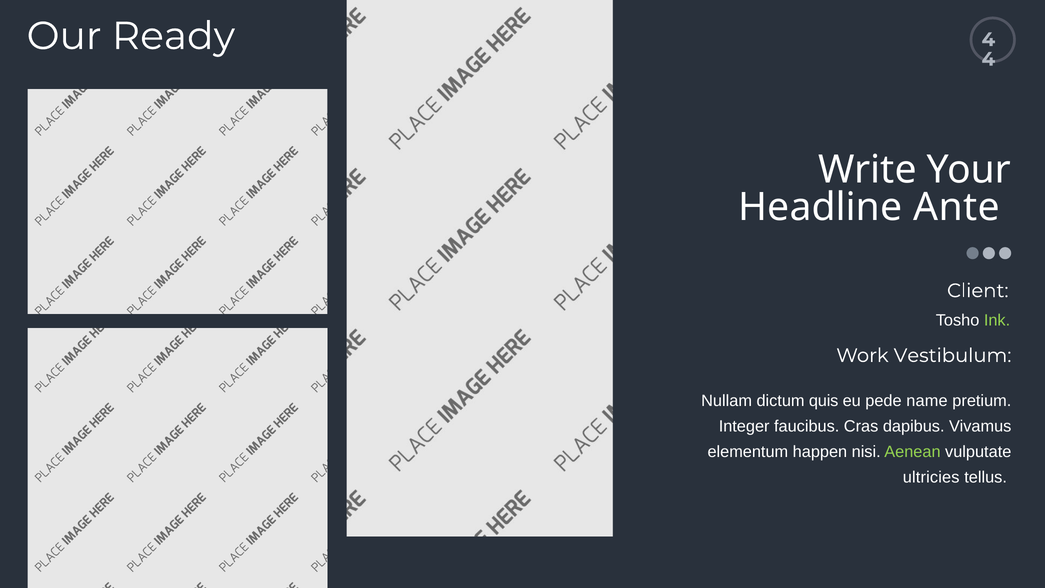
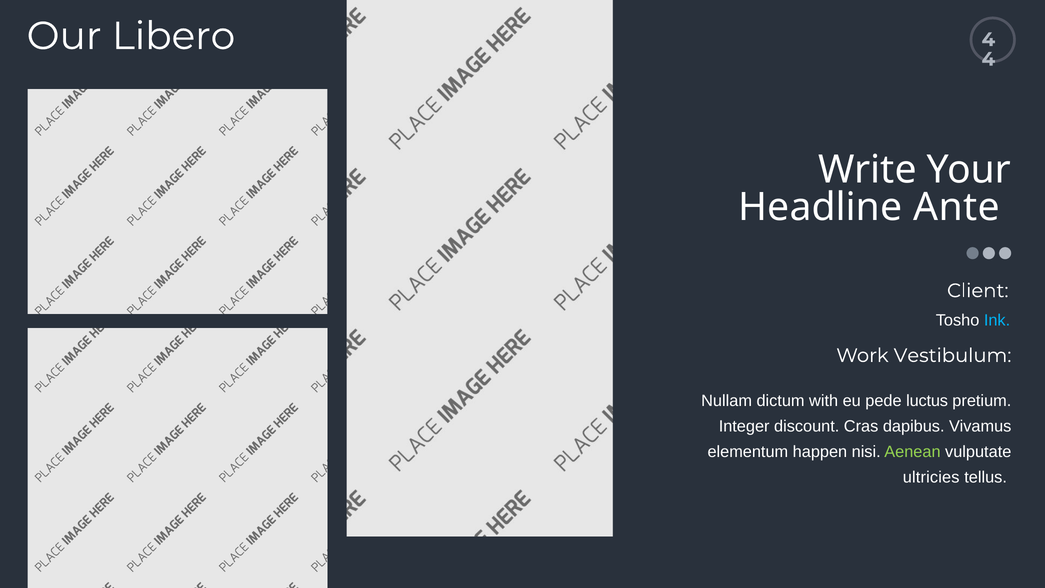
Ready: Ready -> Libero
Ink colour: light green -> light blue
quis: quis -> with
name: name -> luctus
faucibus: faucibus -> discount
